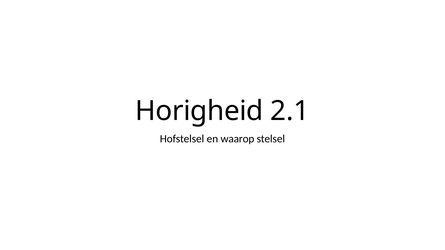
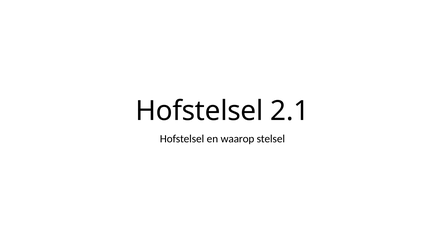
Horigheid at (199, 111): Horigheid -> Hofstelsel
